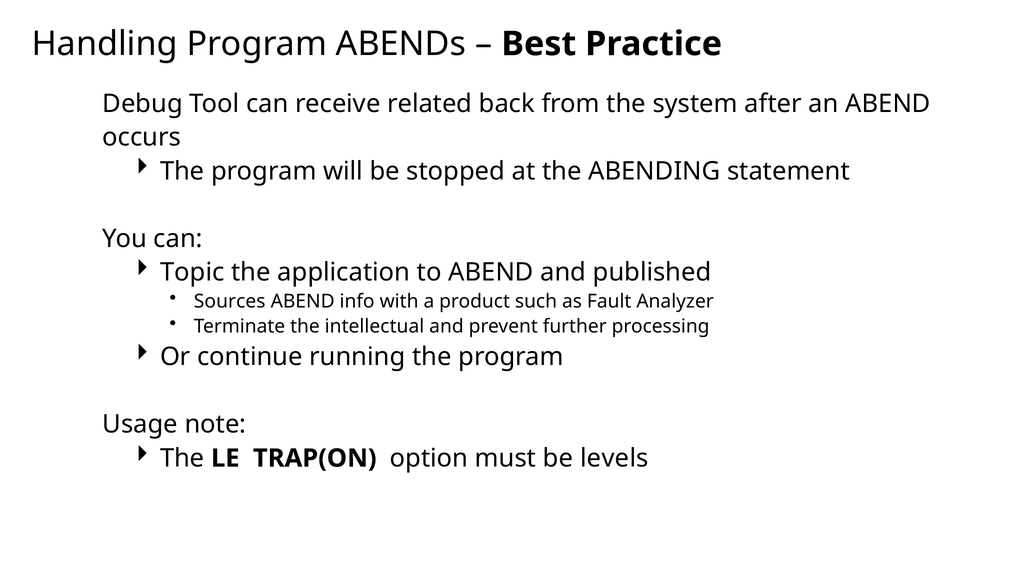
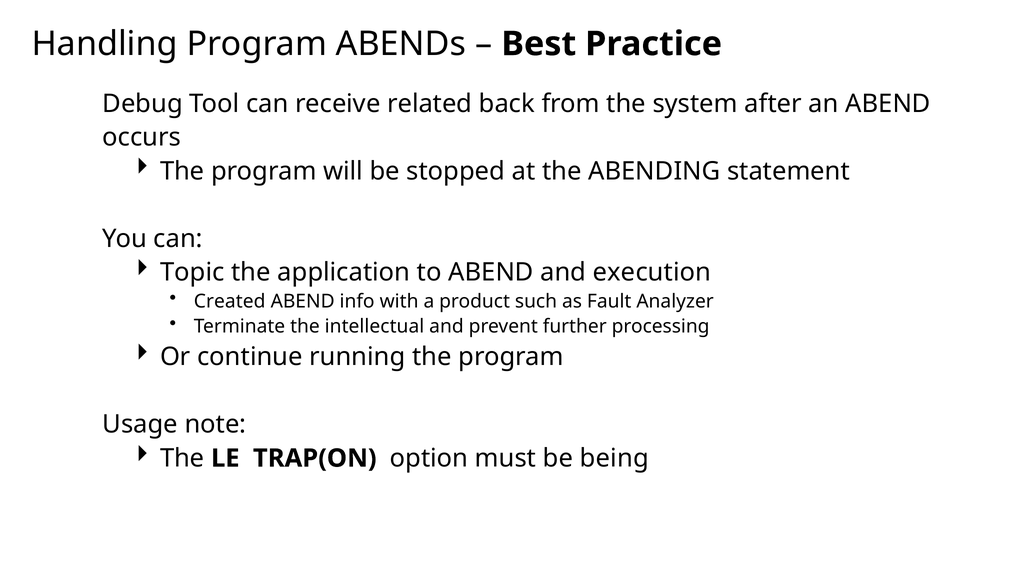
published: published -> execution
Sources: Sources -> Created
levels: levels -> being
